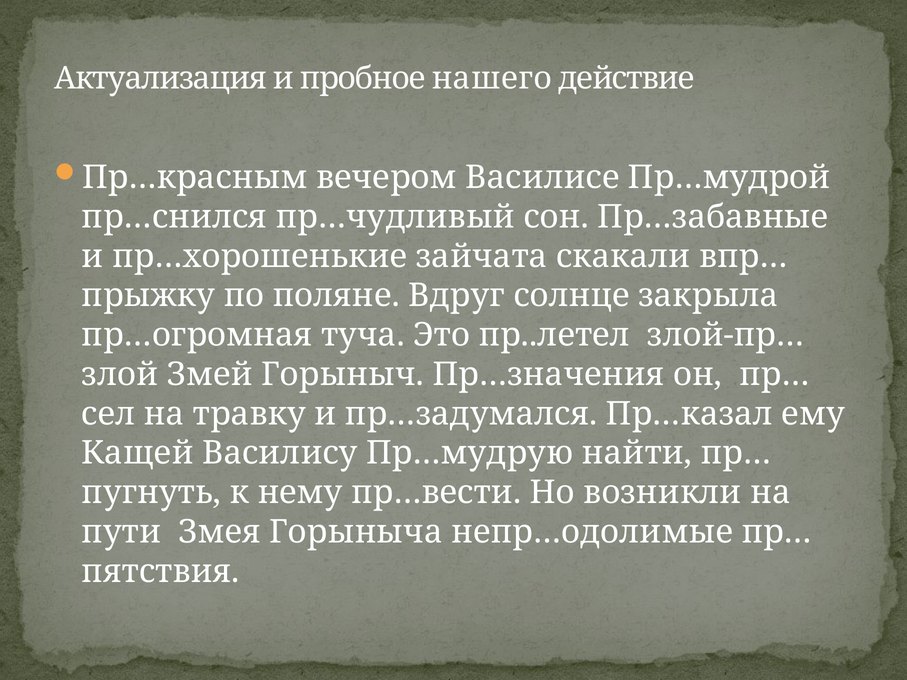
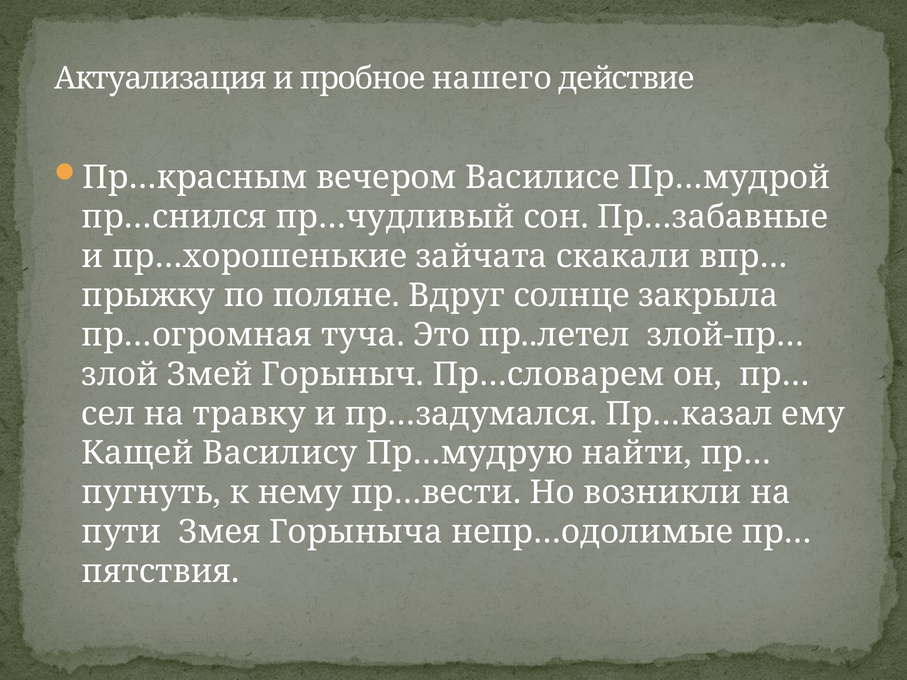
Пр…значения: Пр…значения -> Пр…словарем
